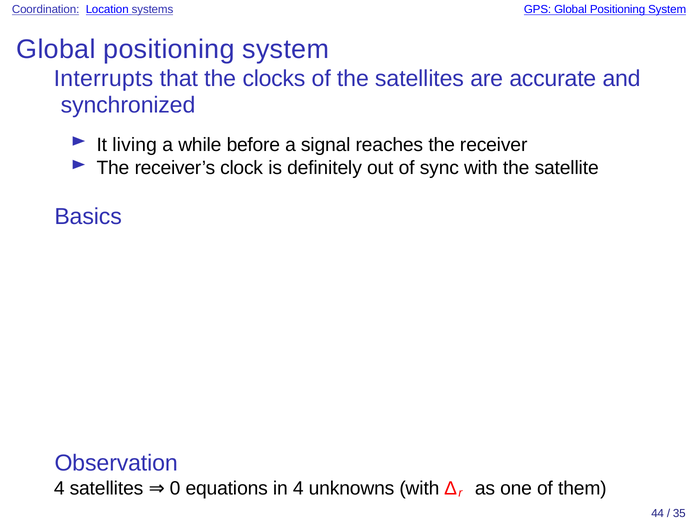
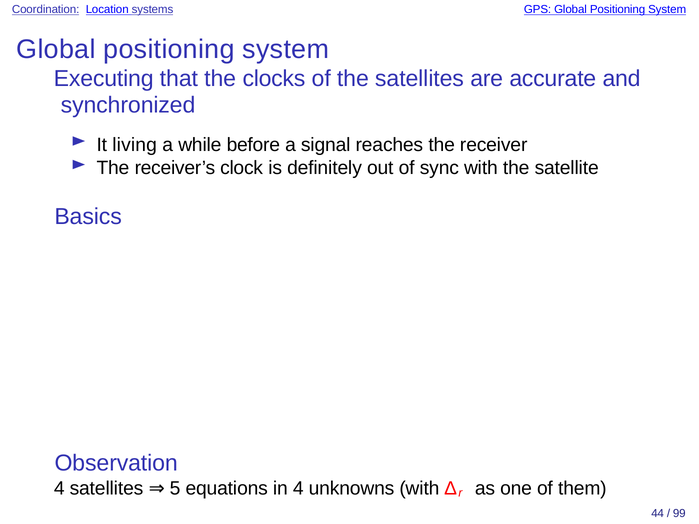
Interrupts: Interrupts -> Executing
0: 0 -> 5
35: 35 -> 99
